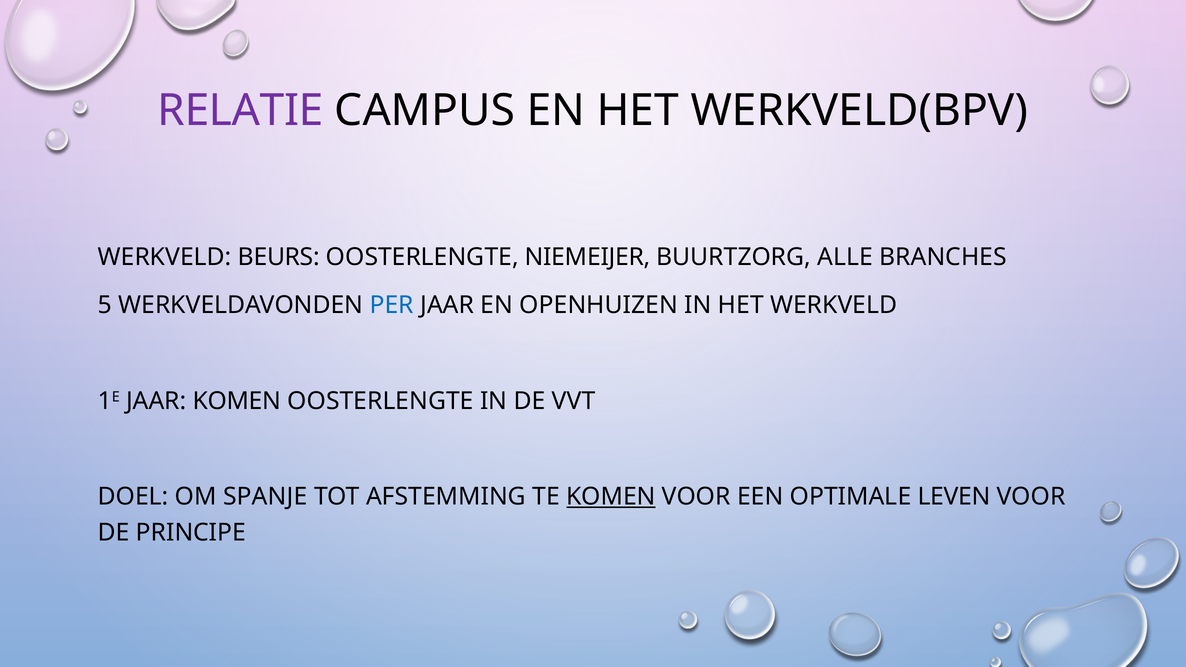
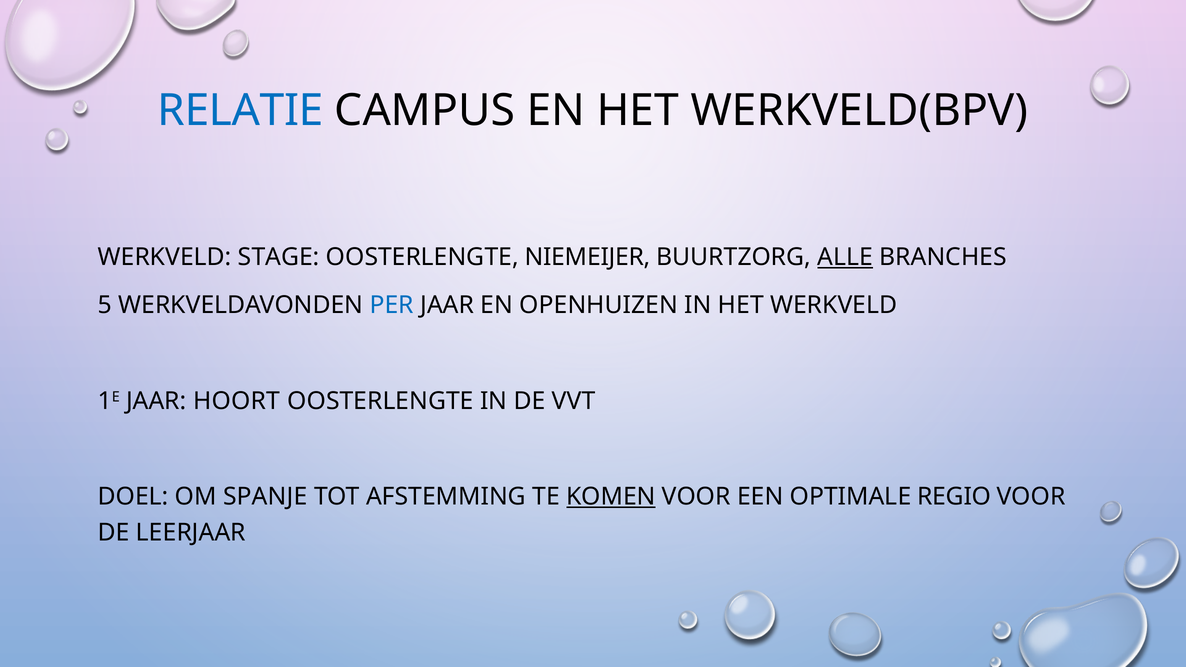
RELATIE colour: purple -> blue
BEURS: BEURS -> STAGE
ALLE underline: none -> present
JAAR KOMEN: KOMEN -> HOORT
LEVEN: LEVEN -> REGIO
PRINCIPE: PRINCIPE -> LEERJAAR
